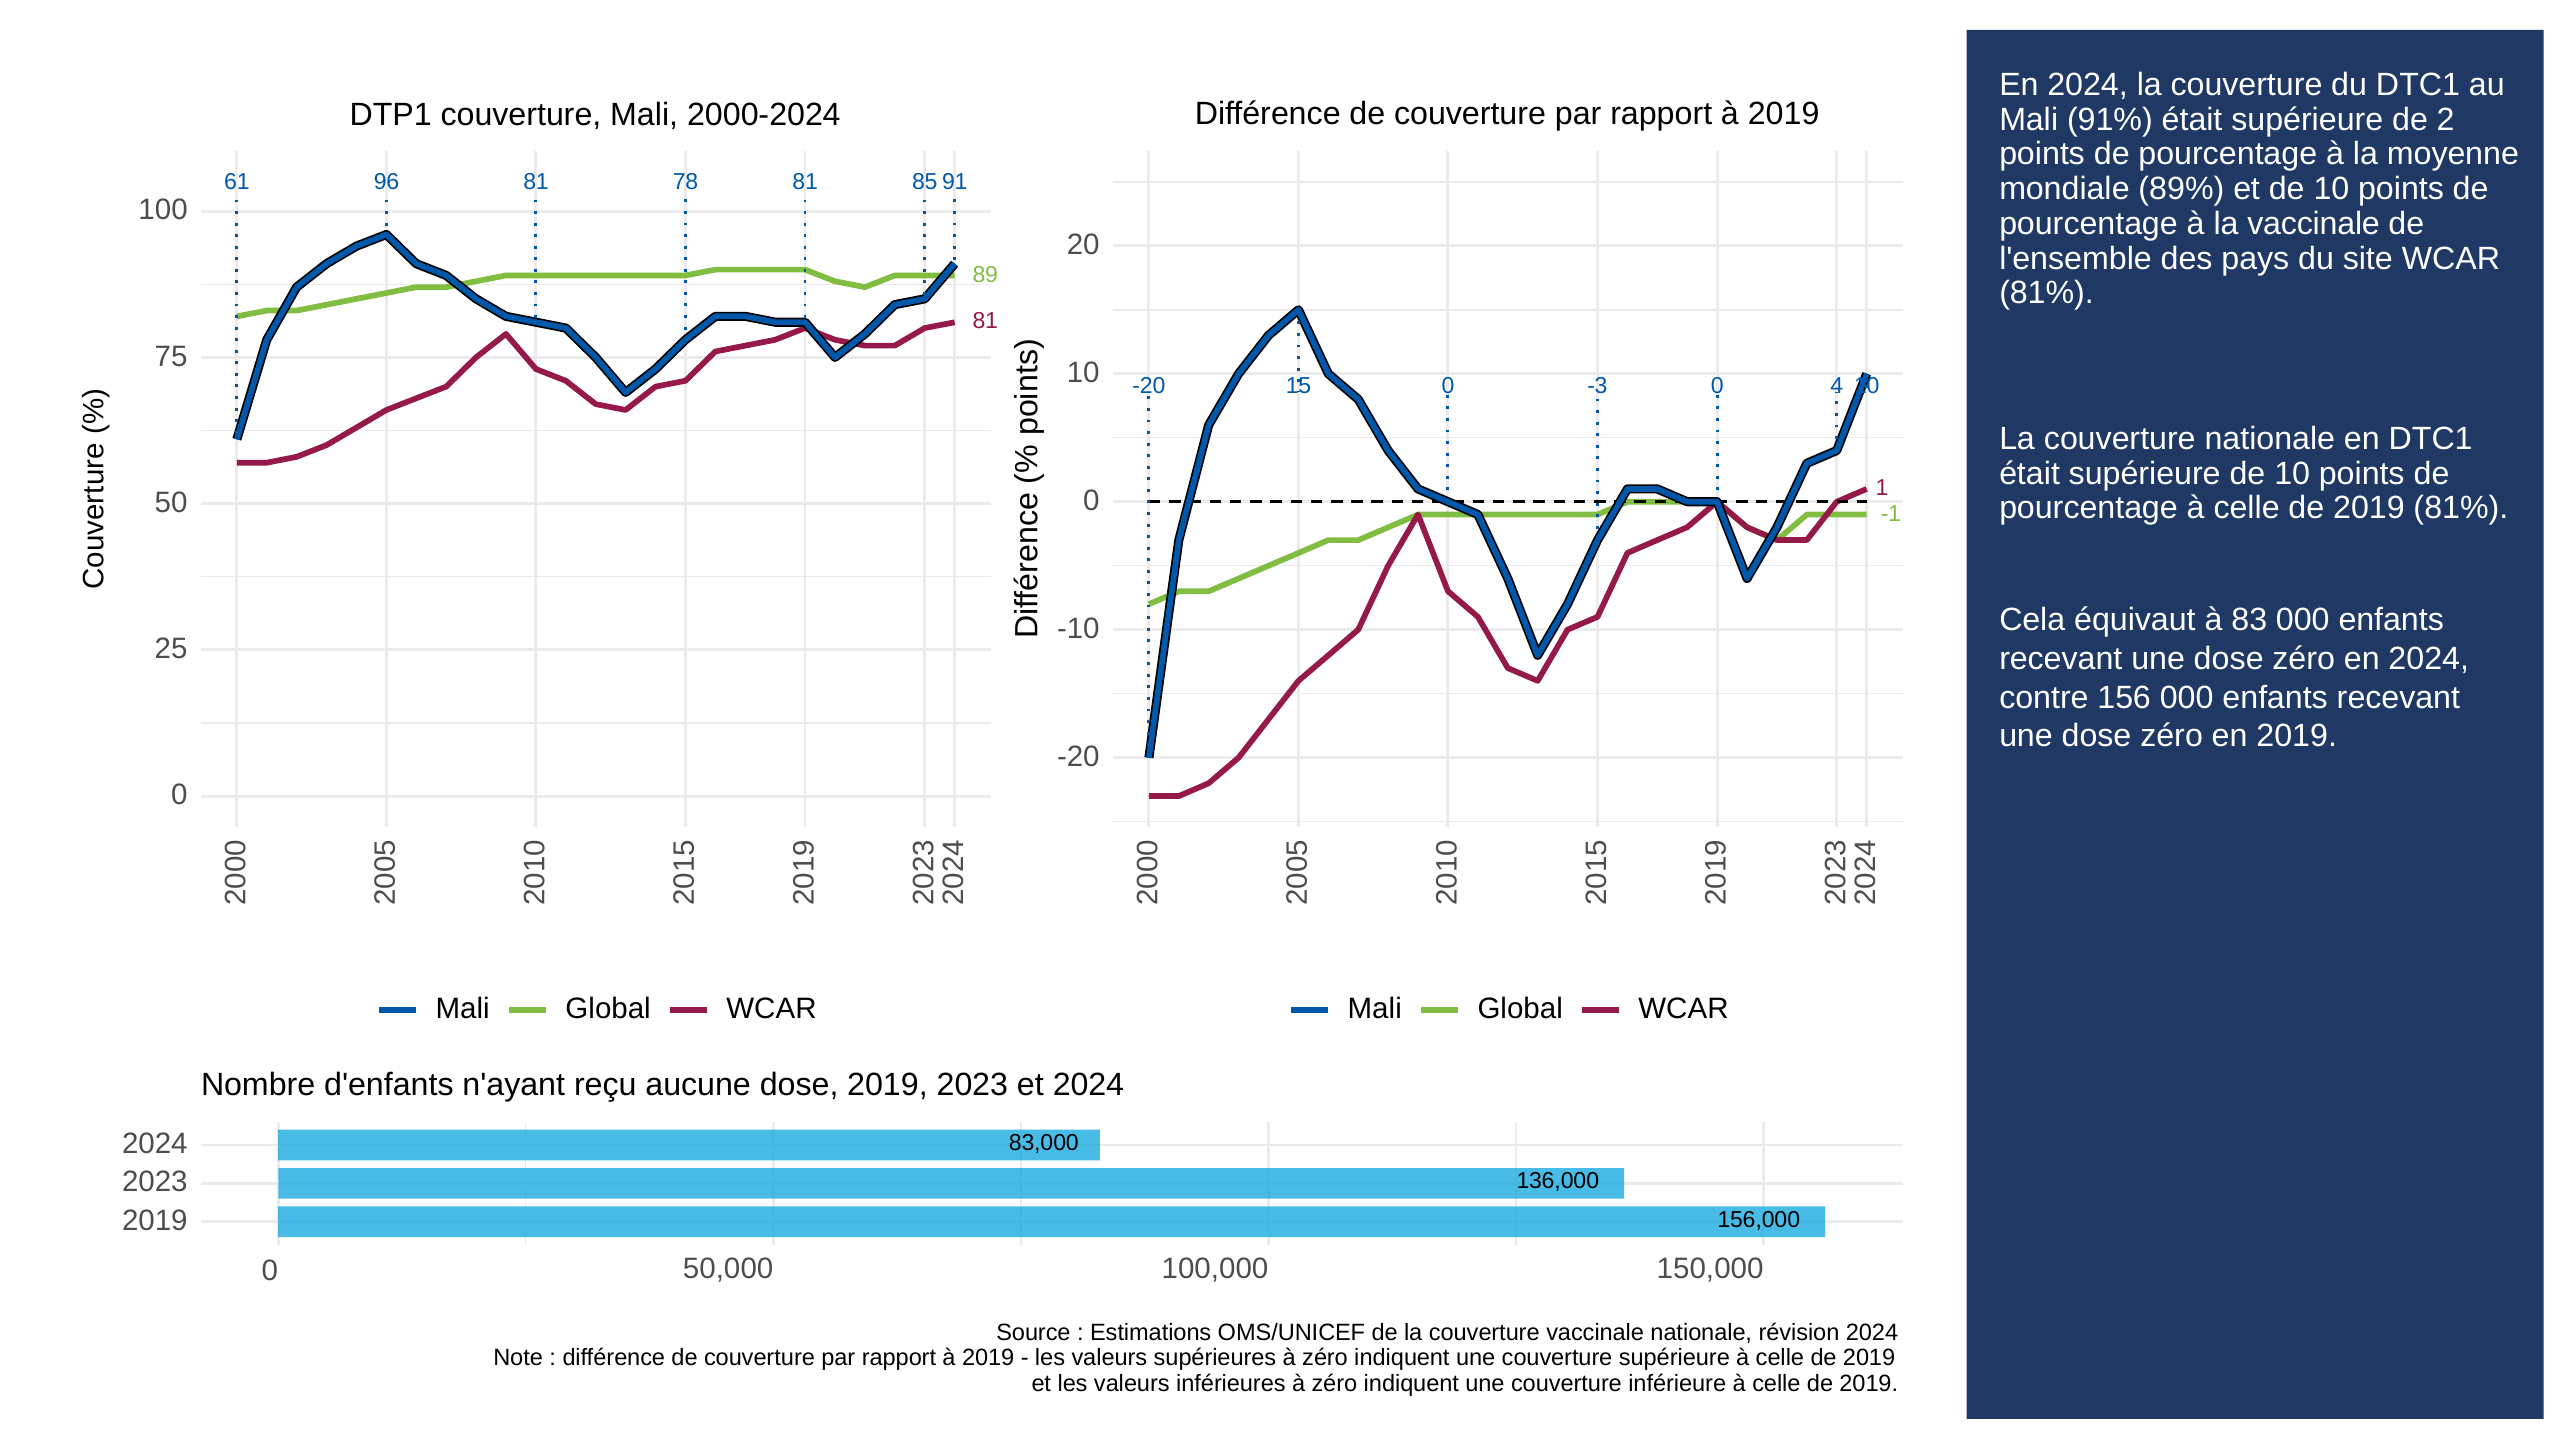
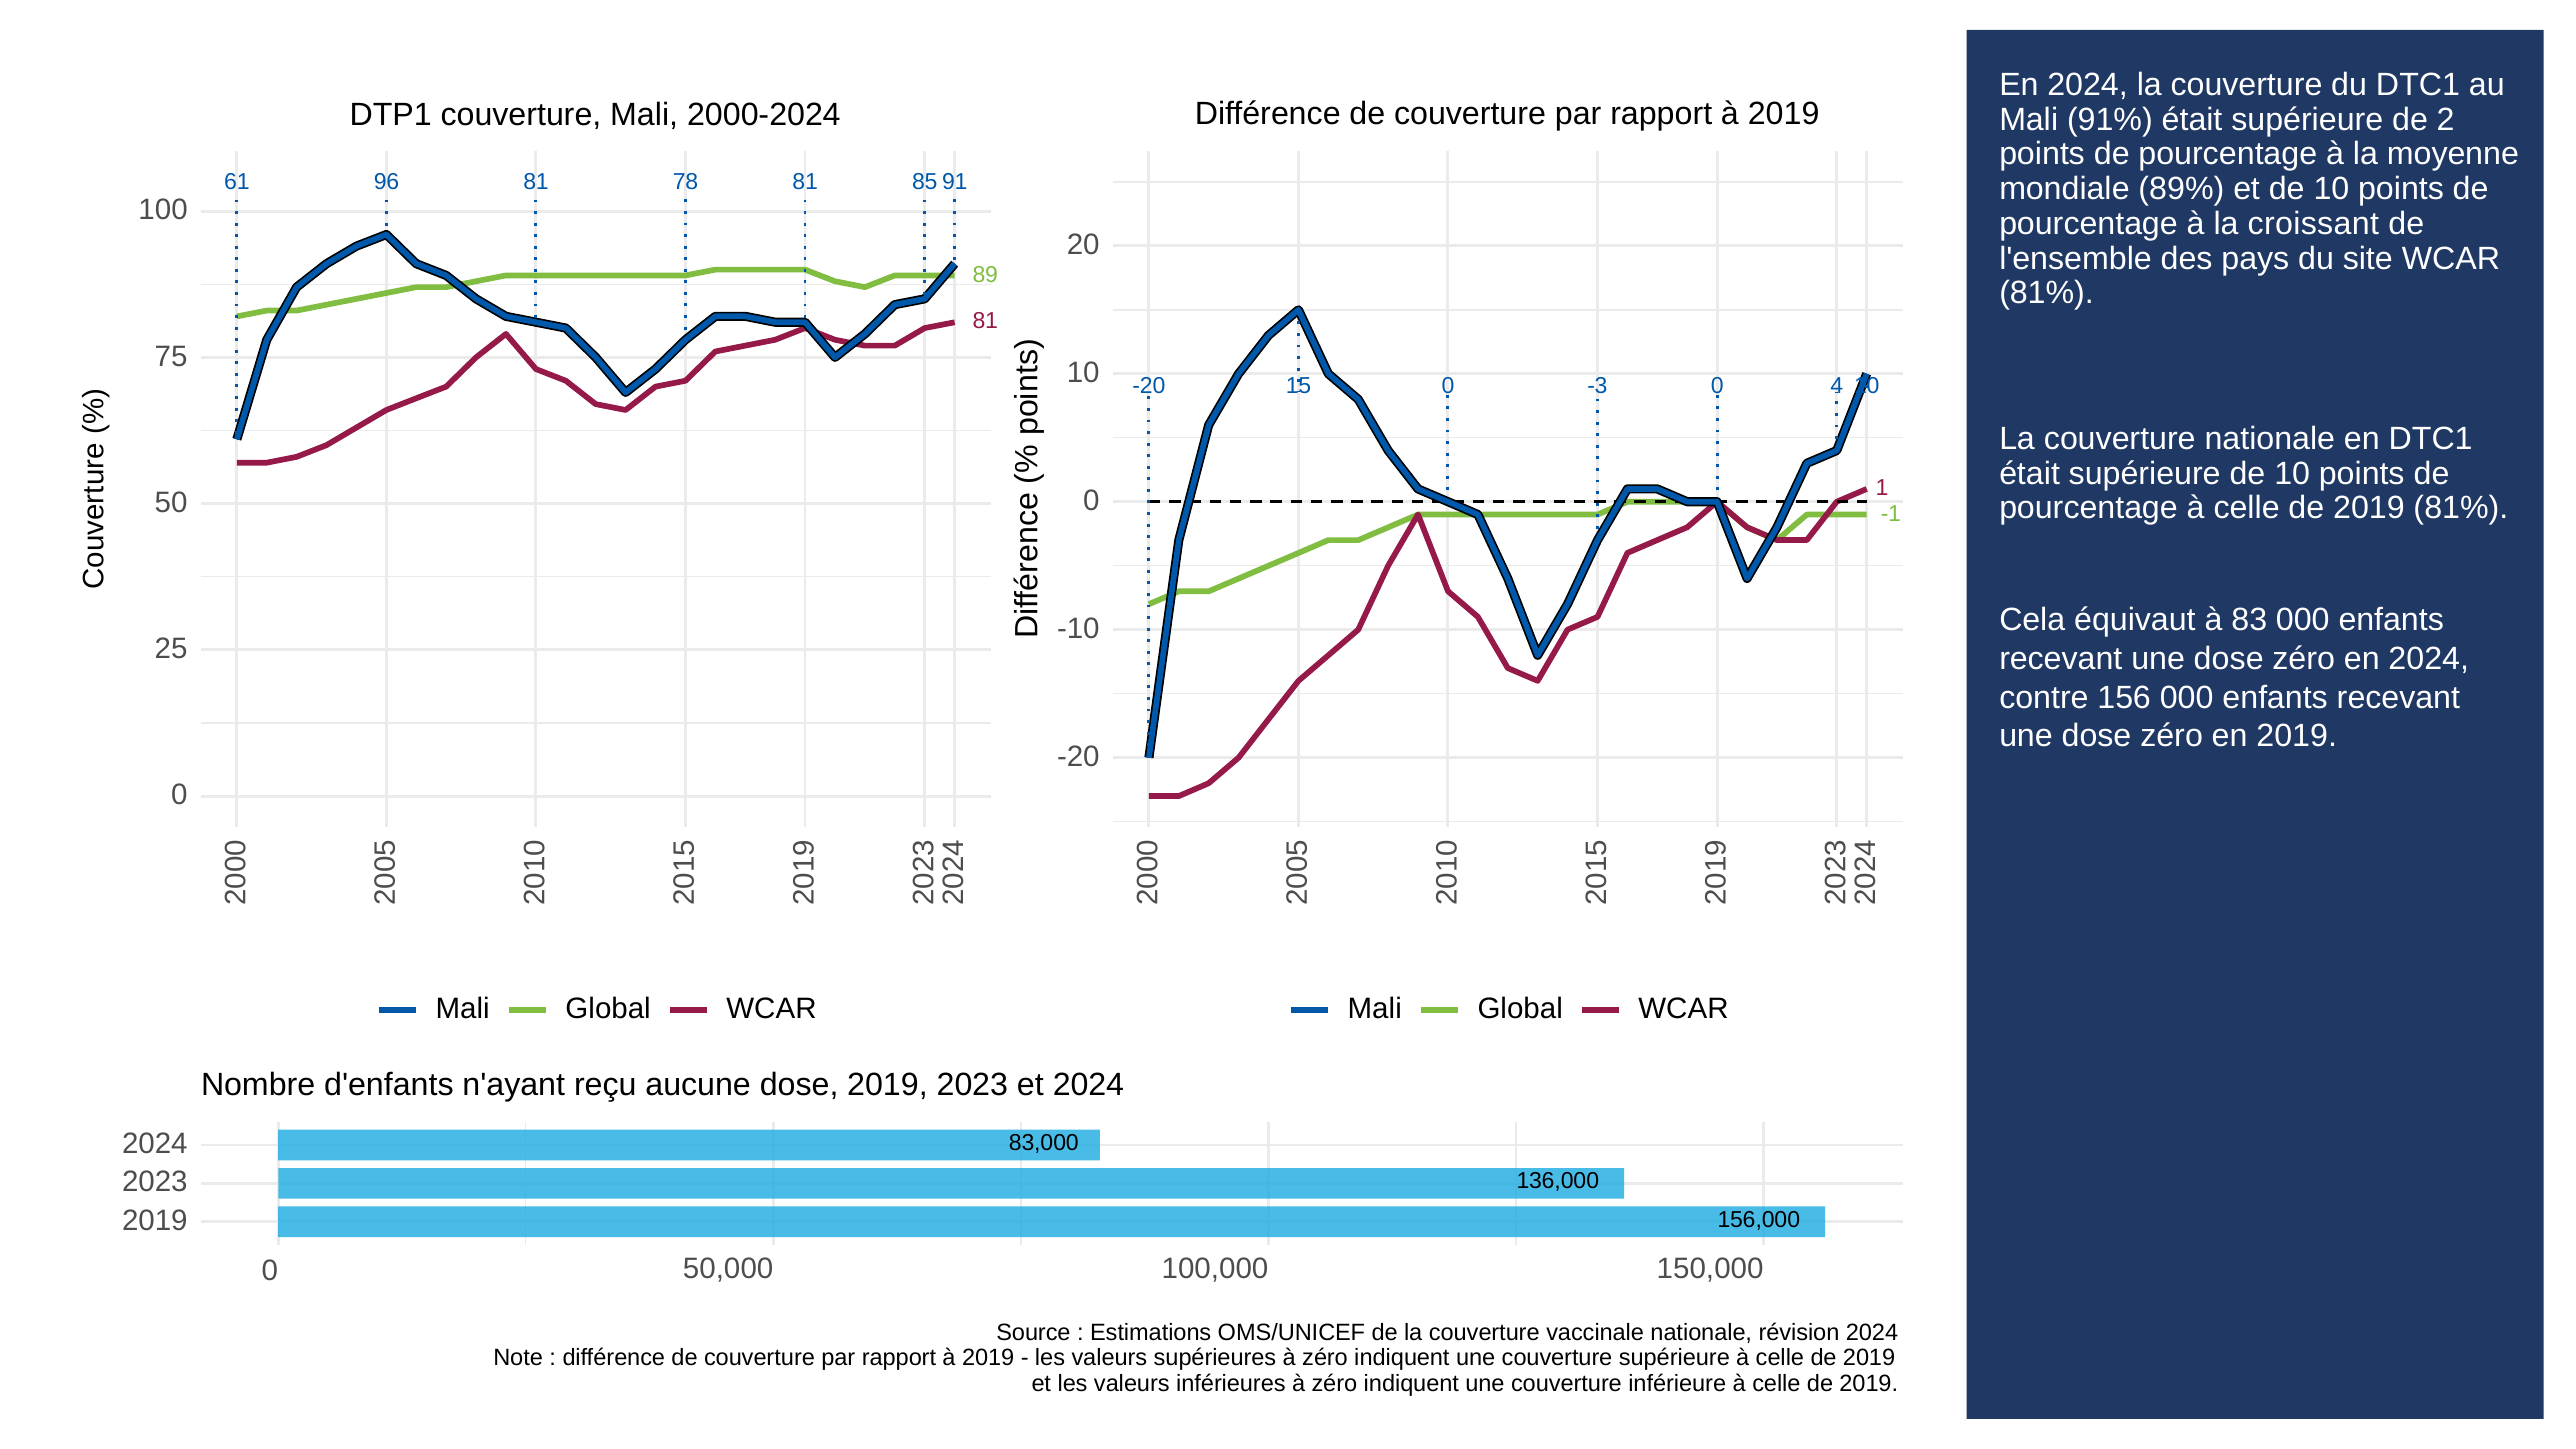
la vaccinale: vaccinale -> croissant
